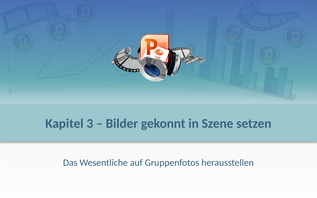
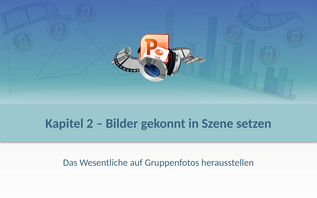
3: 3 -> 2
